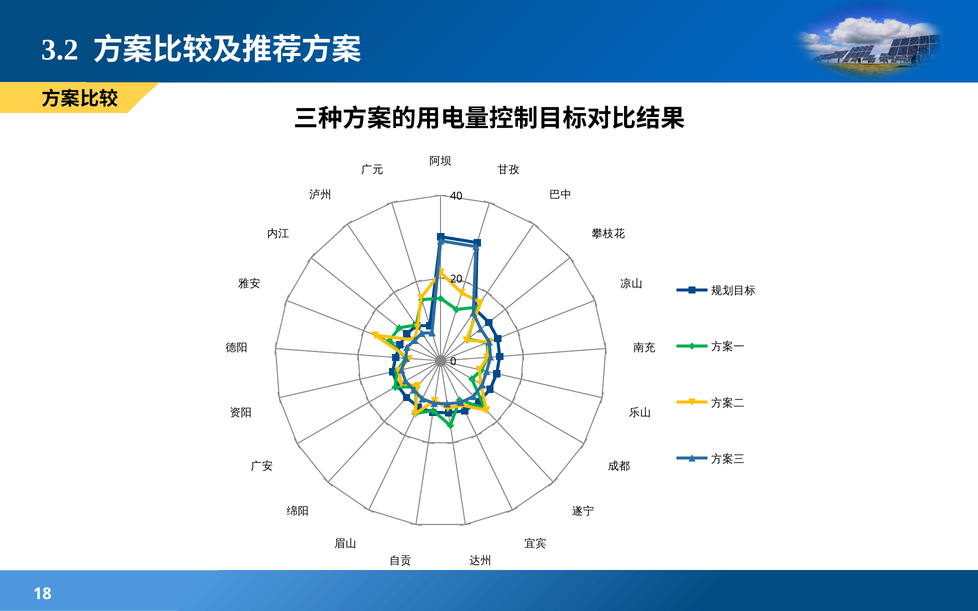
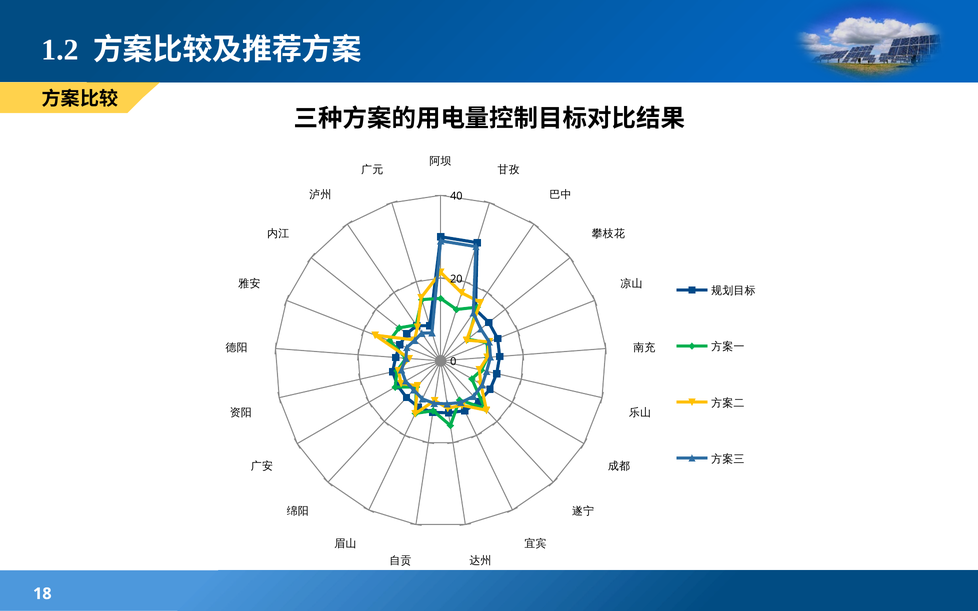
3.2: 3.2 -> 1.2
